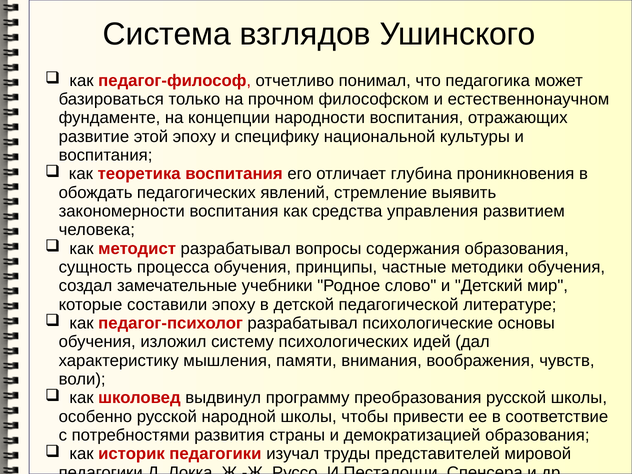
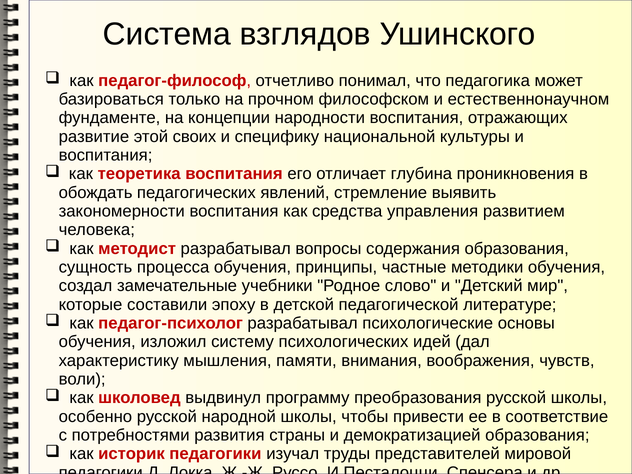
этой эпоху: эпоху -> своих
